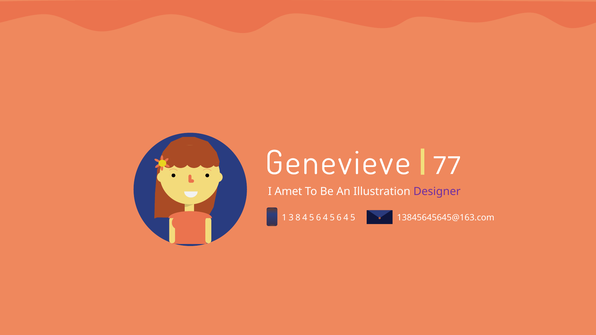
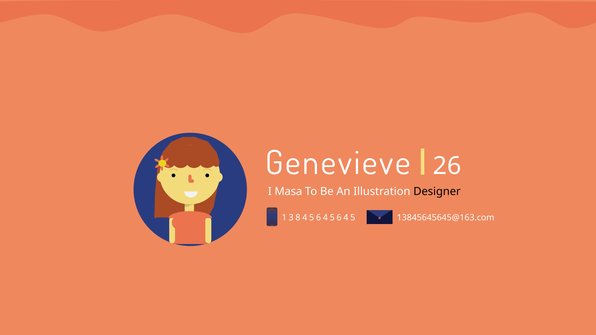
77: 77 -> 26
Amet: Amet -> Masa
Designer colour: purple -> black
